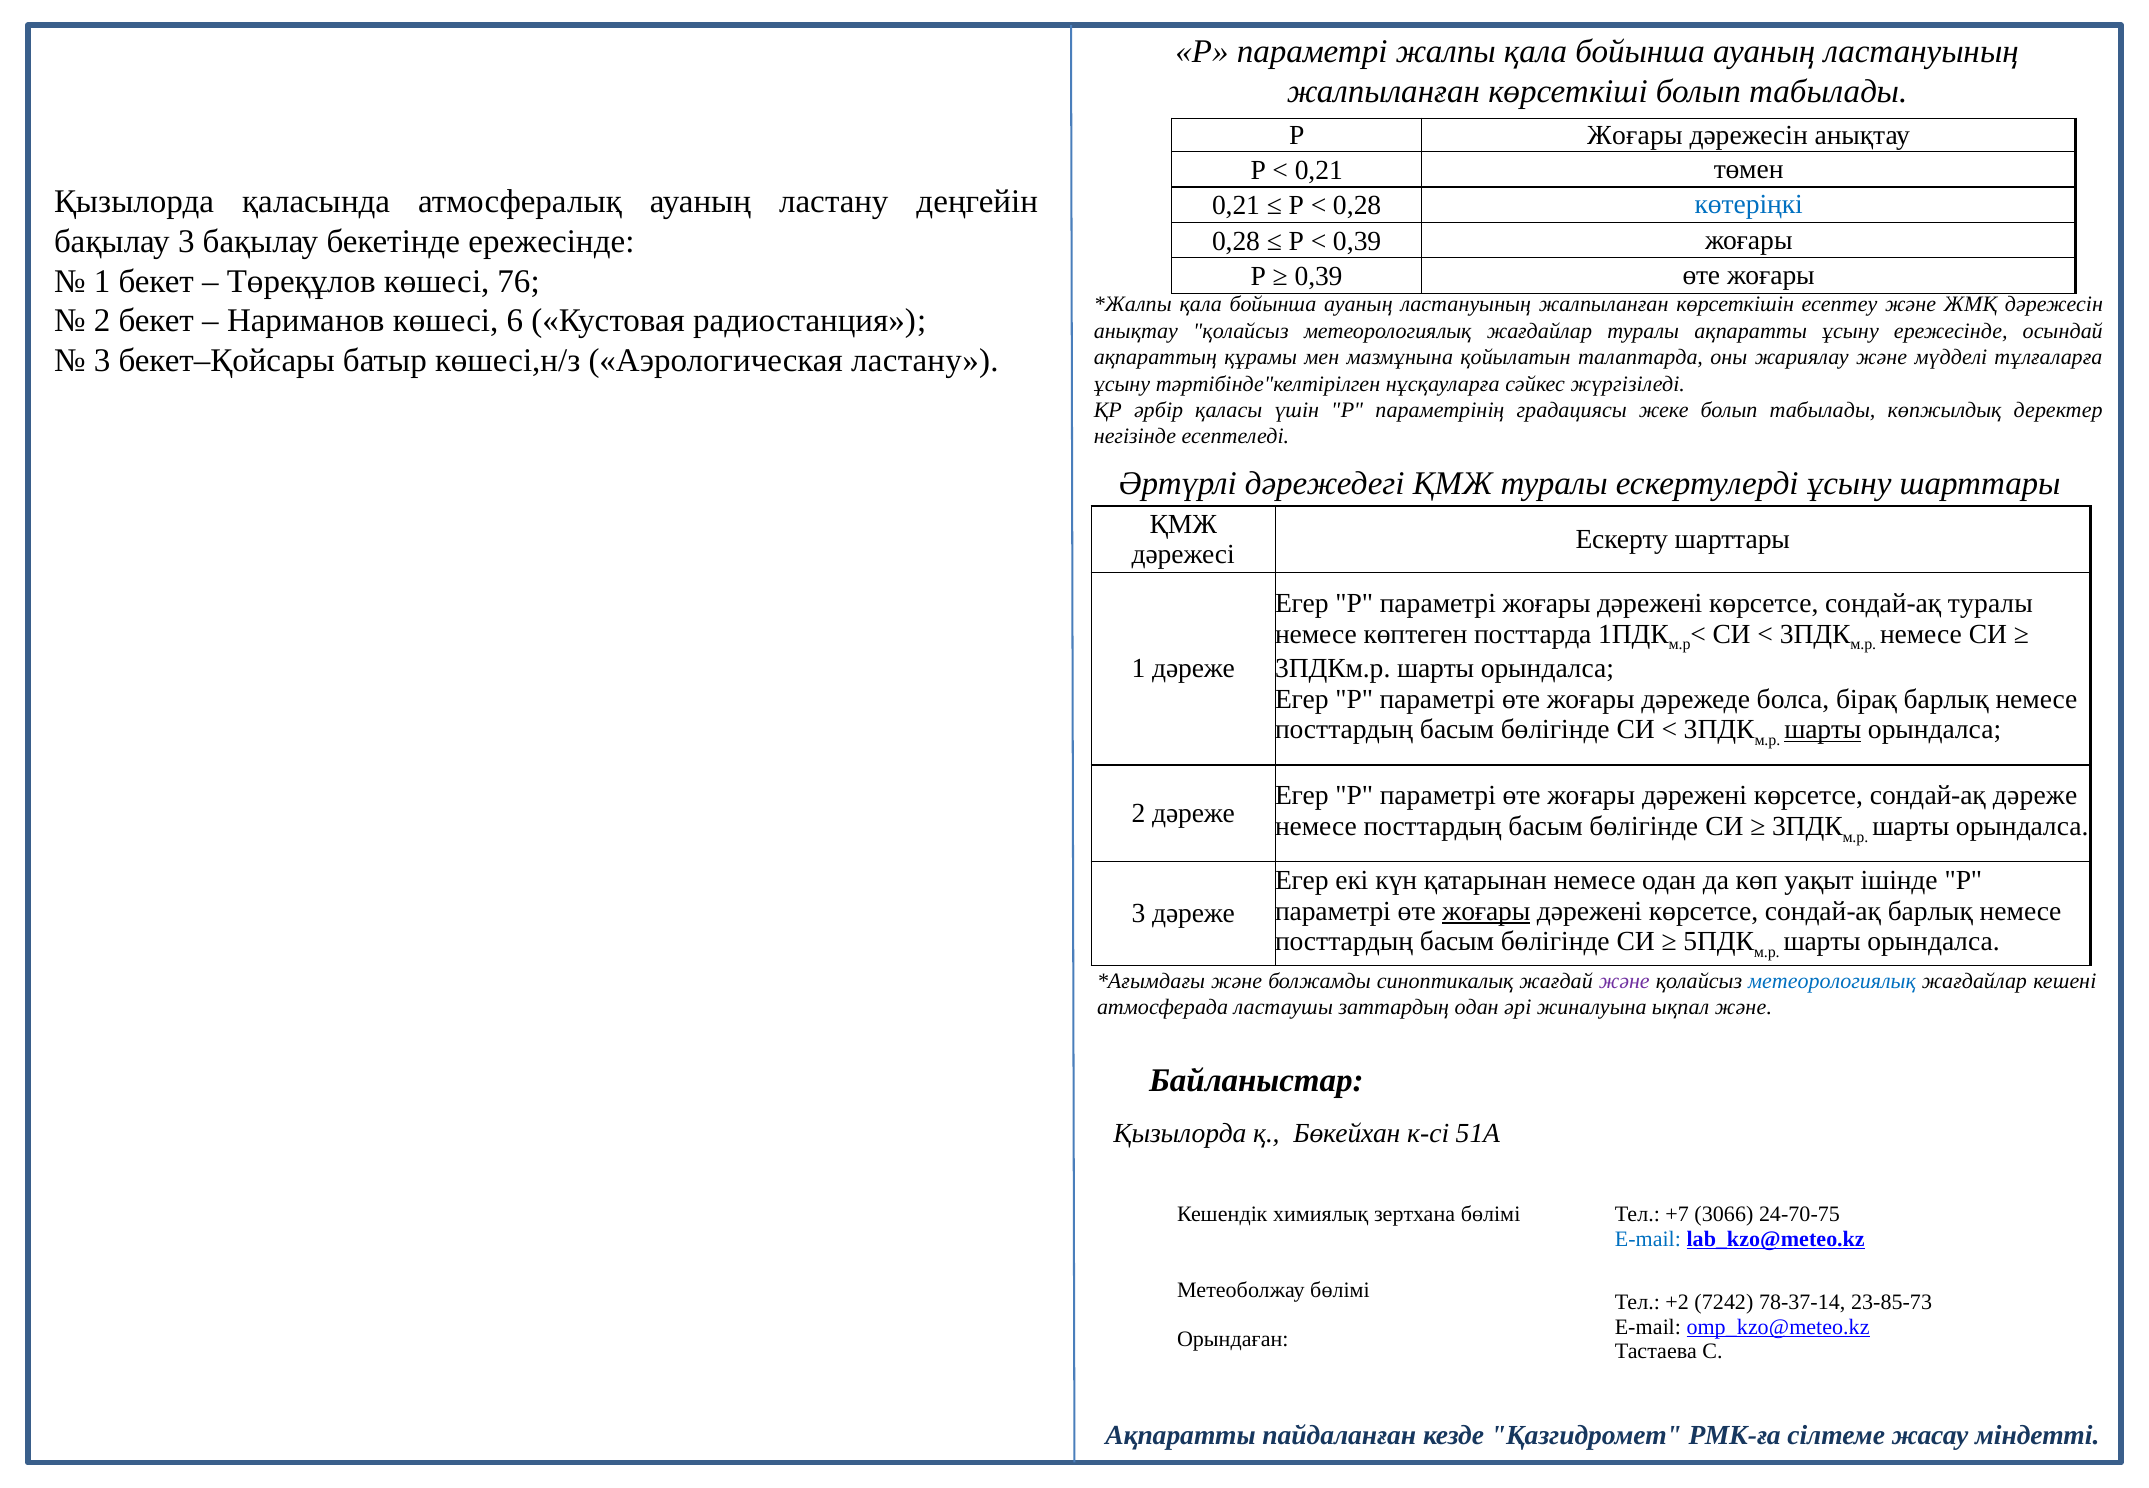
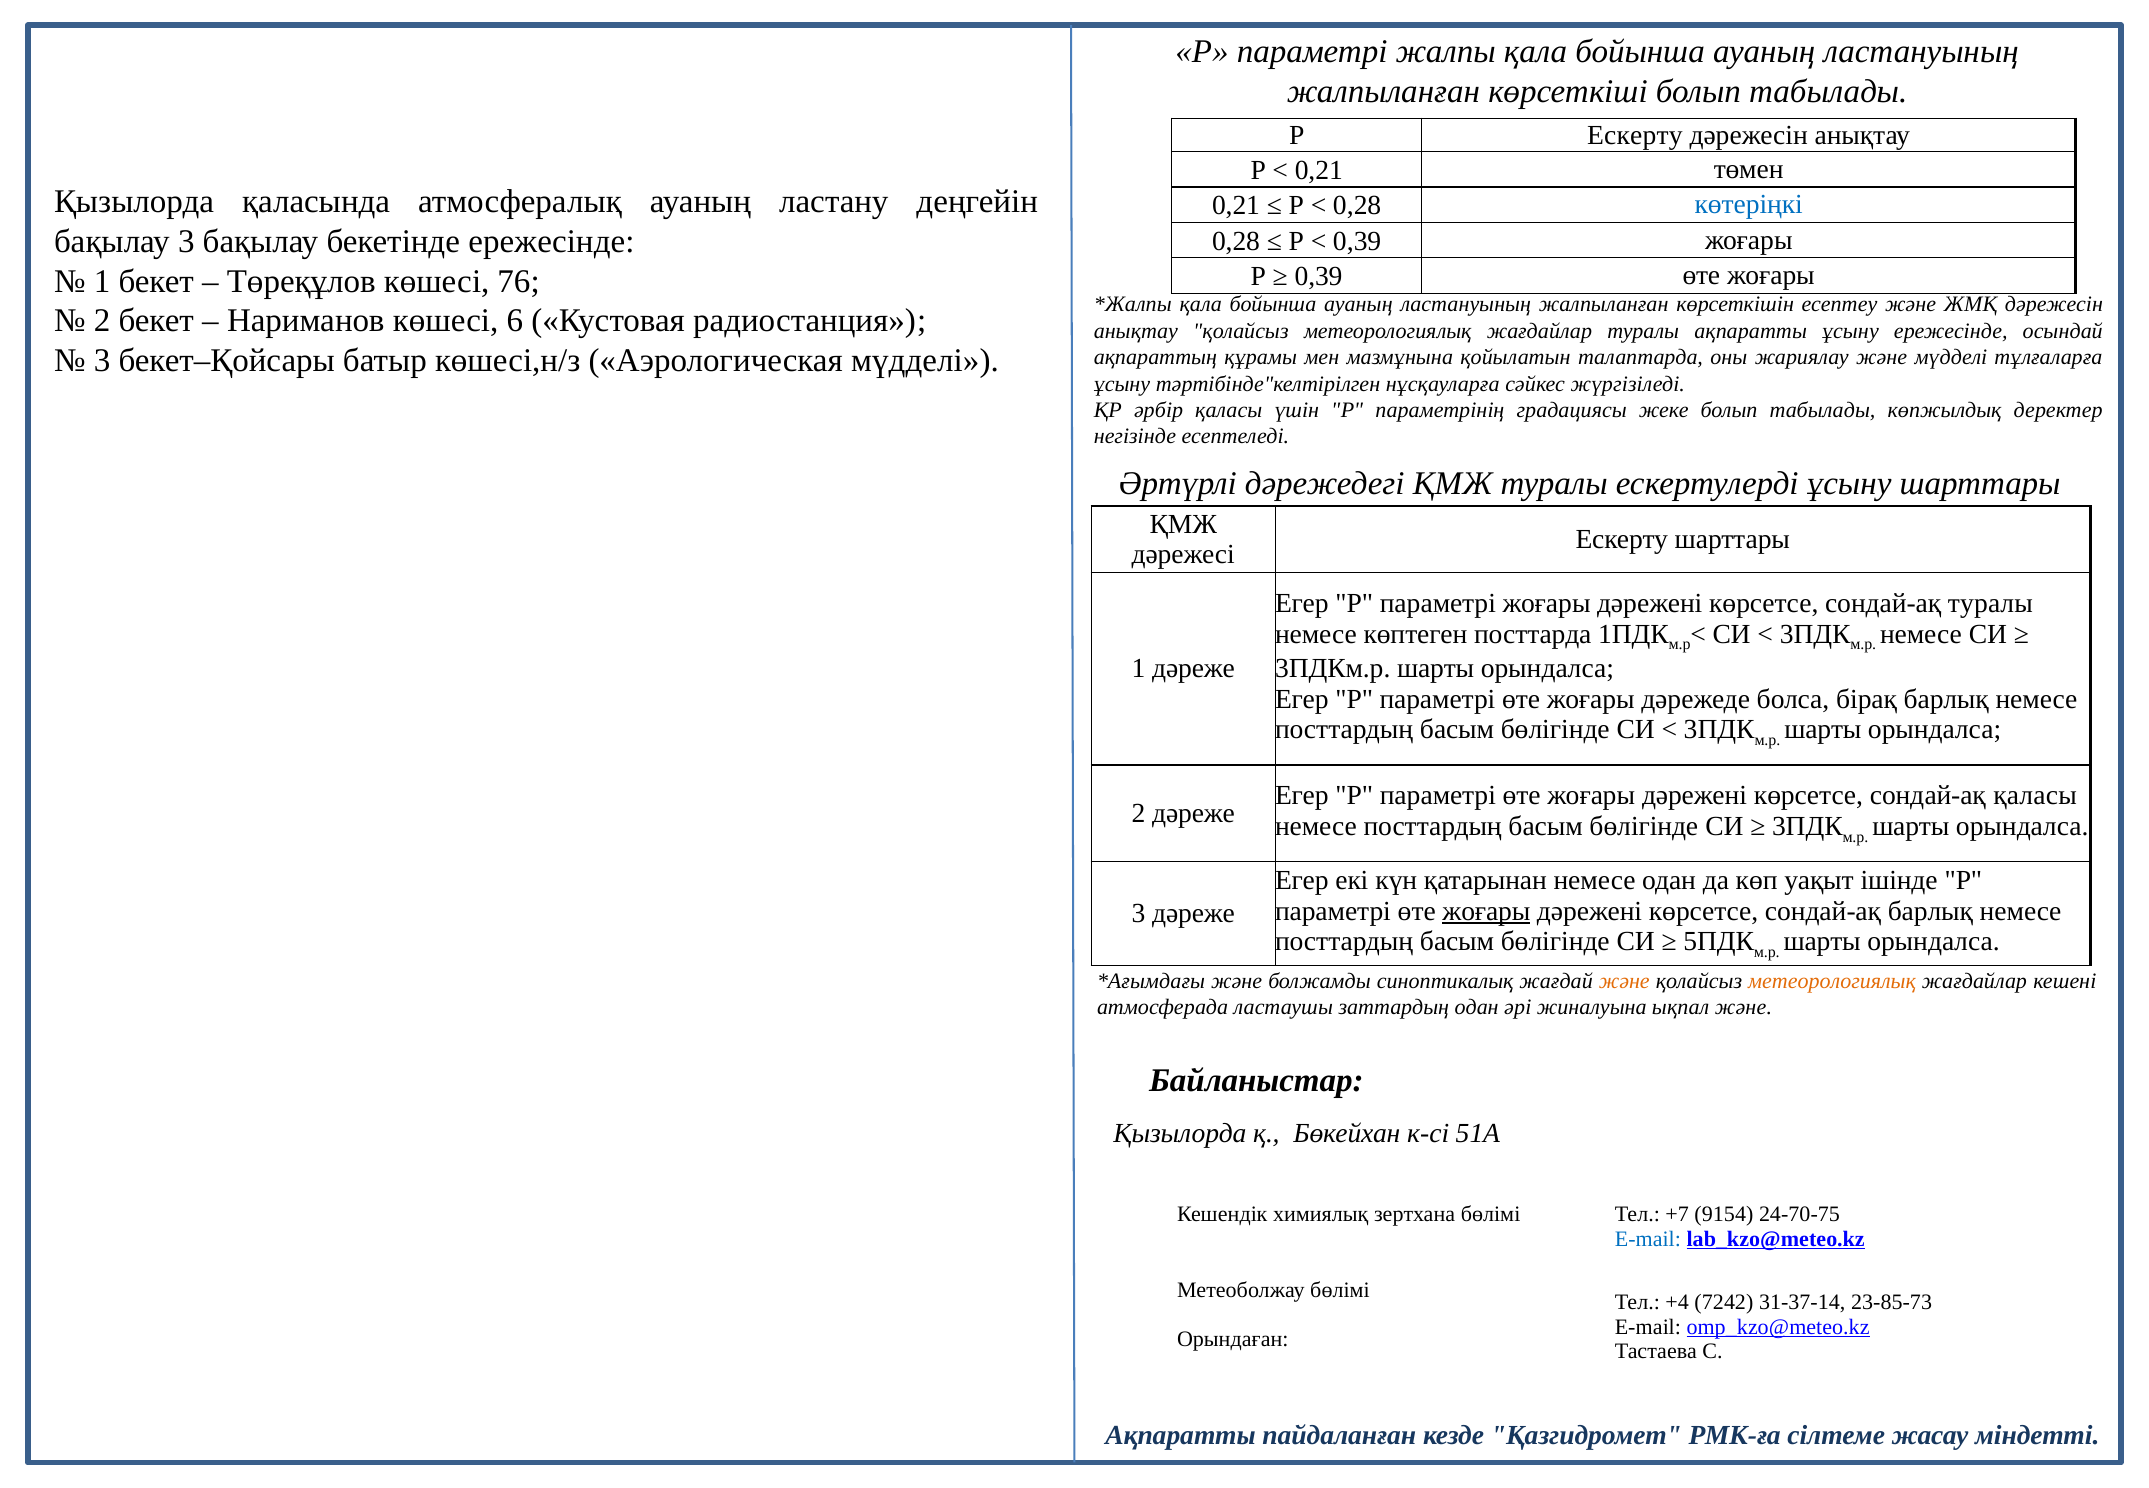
Р Жоғары: Жоғары -> Ескерту
Аэрологическая ластану: ластану -> мүдделі
шарты at (1823, 729) underline: present -> none
сондай-ақ дәреже: дәреже -> қаласы
және at (1624, 981) colour: purple -> orange
метеорологиялық at (1832, 981) colour: blue -> orange
3066: 3066 -> 9154
+2: +2 -> +4
78-37-14: 78-37-14 -> 31-37-14
